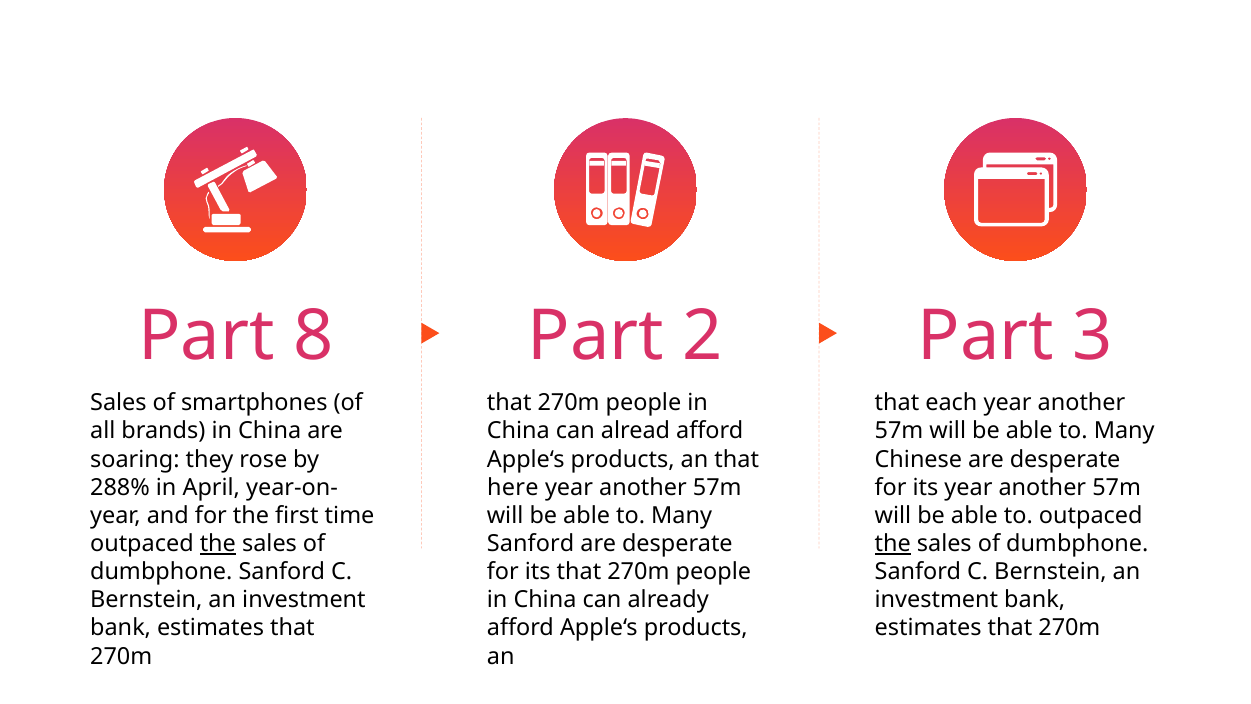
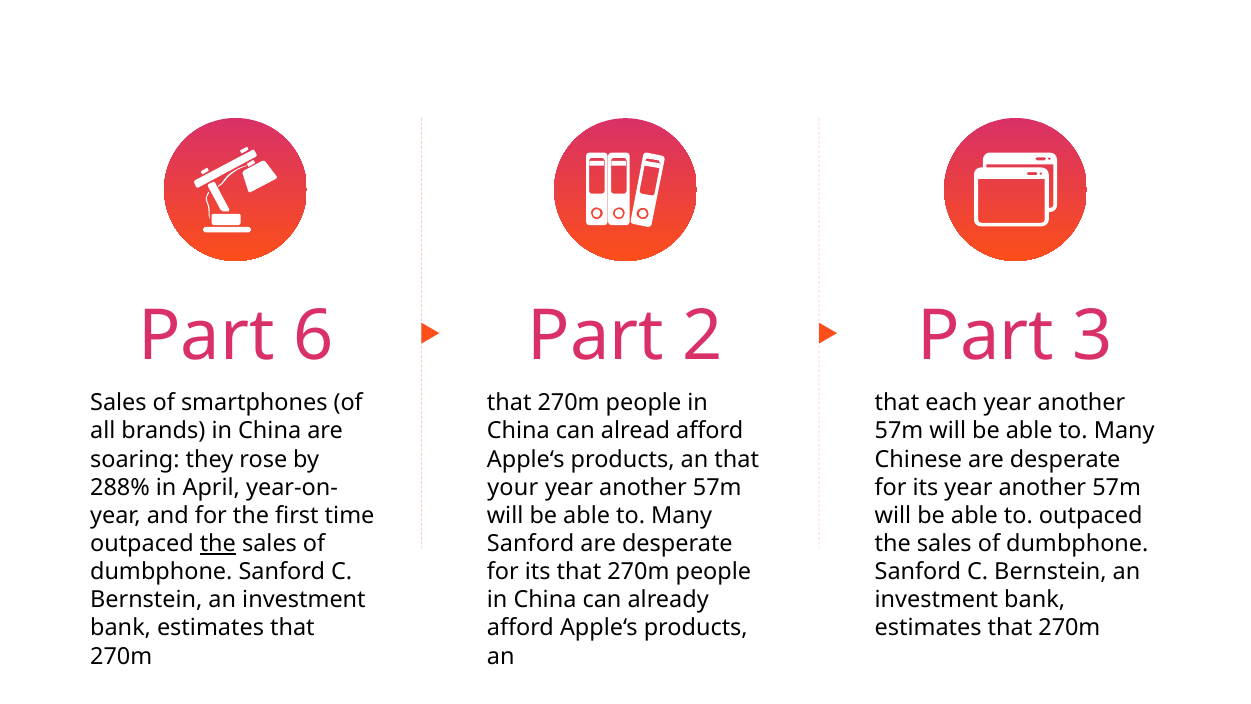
8: 8 -> 6
here: here -> your
the at (893, 543) underline: present -> none
